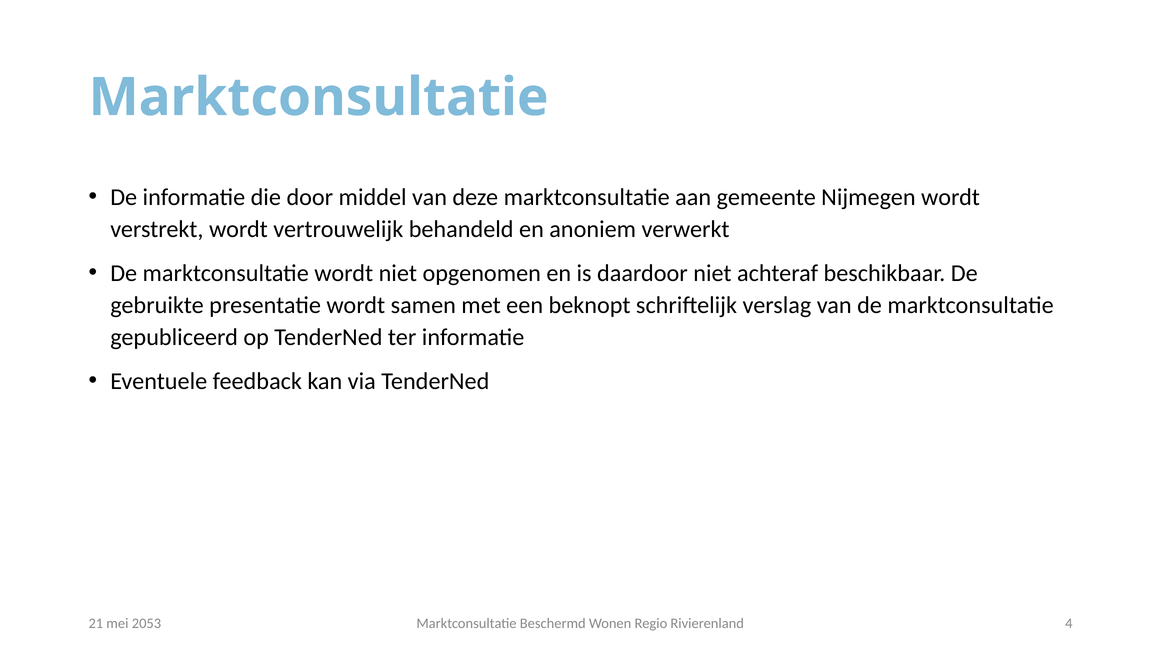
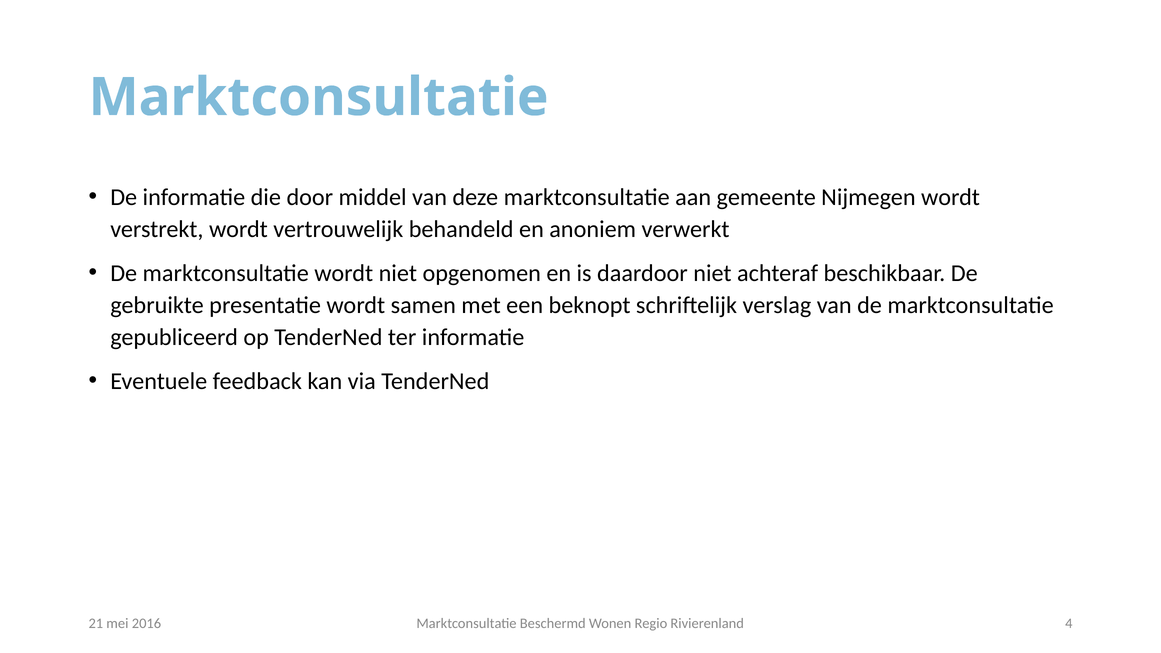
2053: 2053 -> 2016
